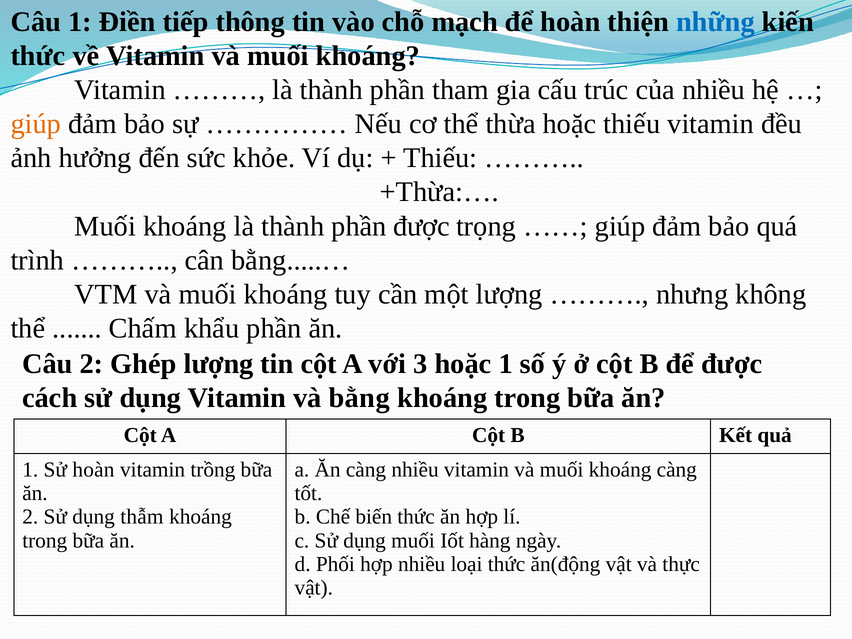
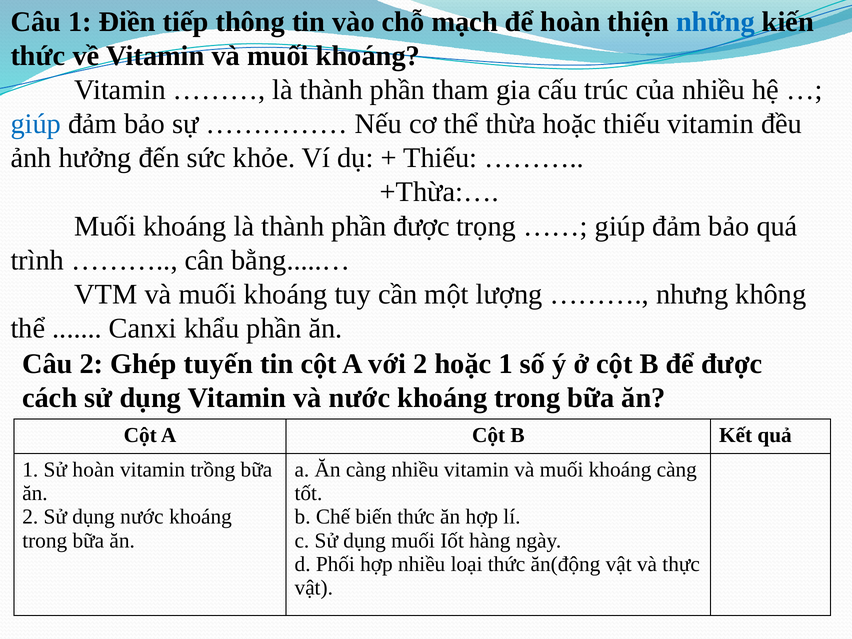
giúp at (36, 124) colour: orange -> blue
Chấm: Chấm -> Canxi
Ghép lượng: lượng -> tuyến
với 3: 3 -> 2
và bằng: bằng -> nước
dụng thẫm: thẫm -> nước
